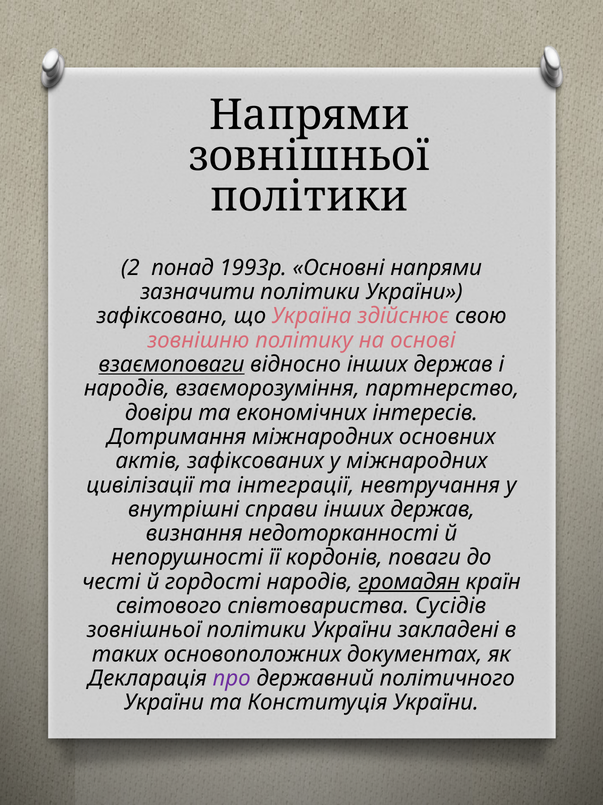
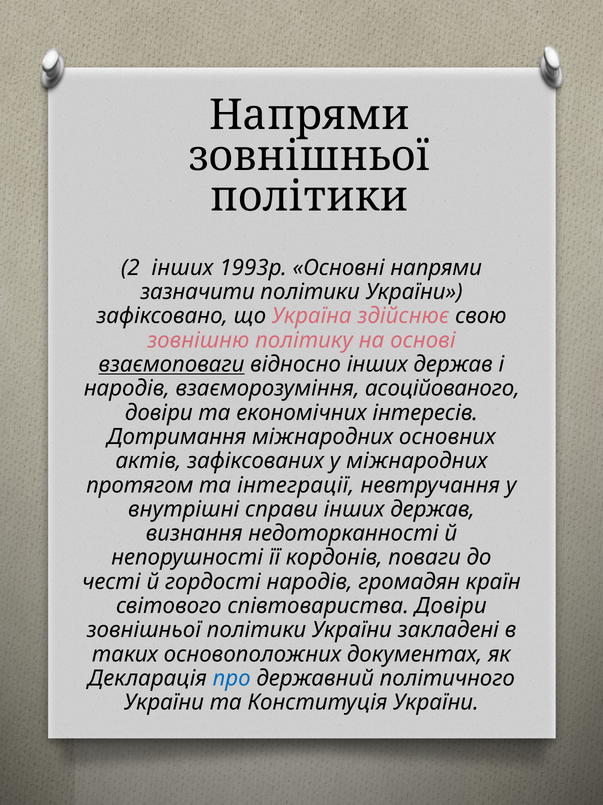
2 понад: понад -> інших
партнерство: партнерство -> асоційованого
цивілізації: цивілізації -> протягом
громадян underline: present -> none
співтовариства Сусідів: Сусідів -> Довіри
про colour: purple -> blue
